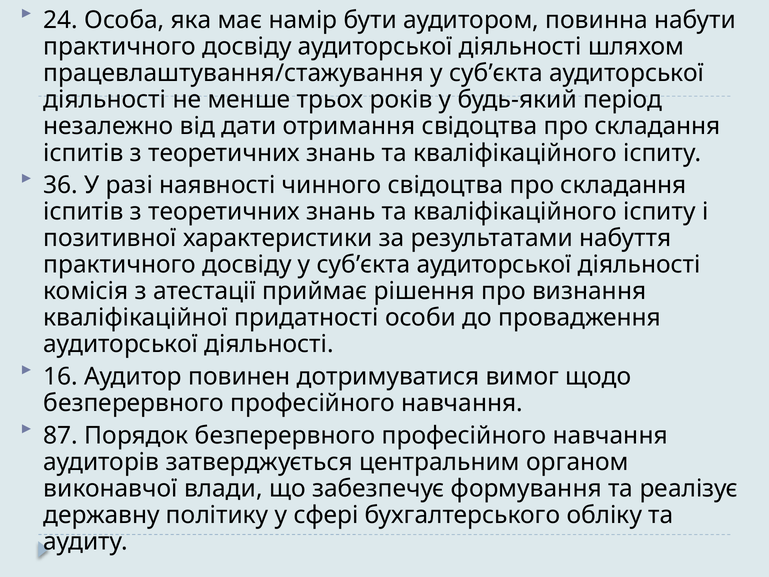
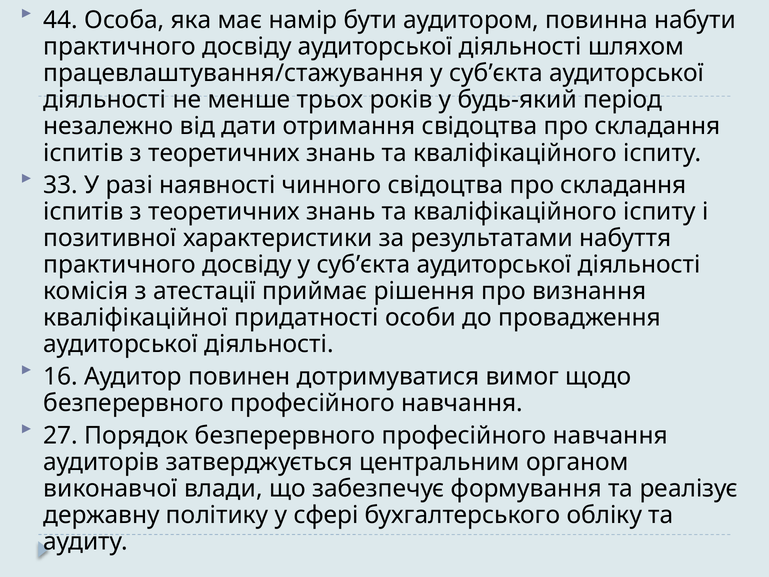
24: 24 -> 44
36: 36 -> 33
87: 87 -> 27
